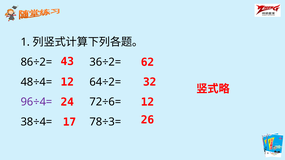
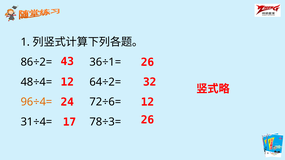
43 62: 62 -> 26
36÷2=: 36÷2= -> 36÷1=
96÷4= colour: purple -> orange
38÷4=: 38÷4= -> 31÷4=
